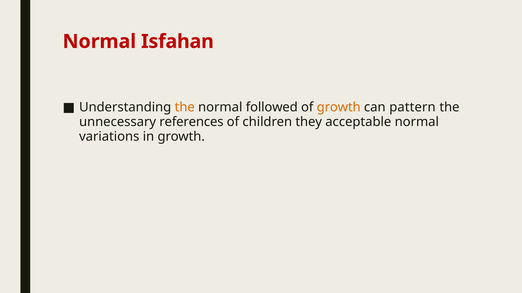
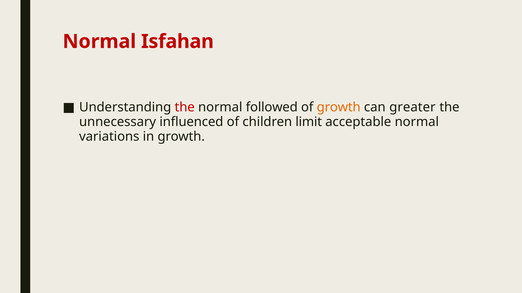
the at (185, 107) colour: orange -> red
pattern: pattern -> greater
references: references -> influenced
they: they -> limit
